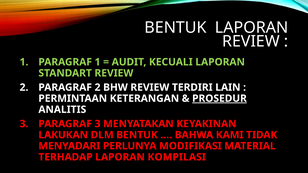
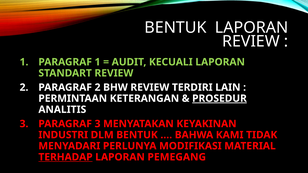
LAKUKAN: LAKUKAN -> INDUSTRI
TERHADAP underline: none -> present
KOMPILASI: KOMPILASI -> PEMEGANG
